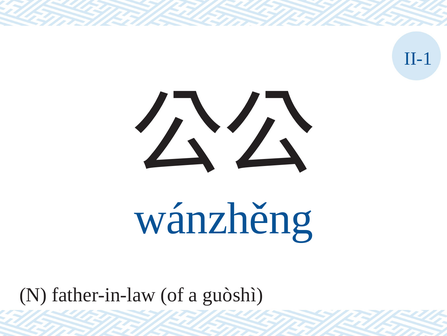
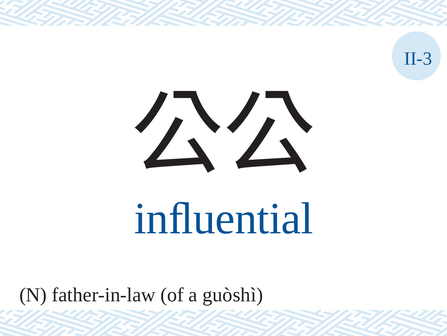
II-1: II-1 -> II-3
wánzhěng: wánzhěng -> inﬂuential
